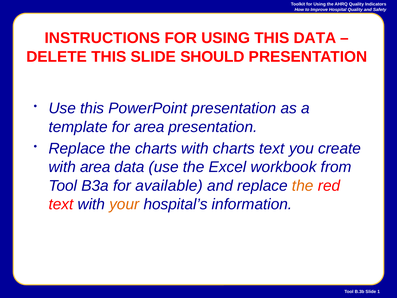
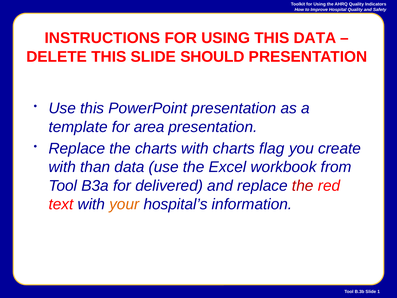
charts text: text -> flag
with area: area -> than
available: available -> delivered
the at (303, 186) colour: orange -> red
